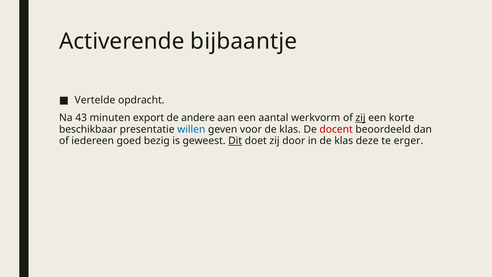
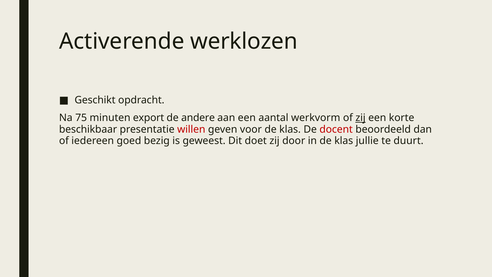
bijbaantje: bijbaantje -> werklozen
Vertelde: Vertelde -> Geschikt
43: 43 -> 75
willen colour: blue -> red
Dit underline: present -> none
deze: deze -> jullie
erger: erger -> duurt
